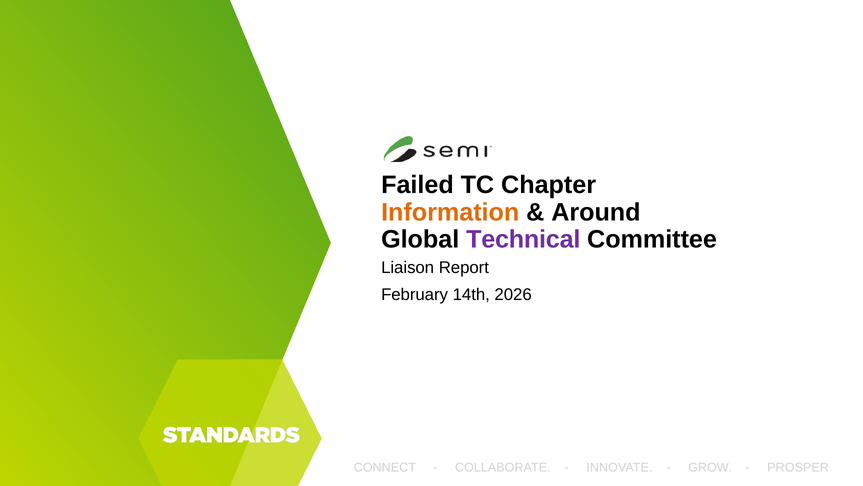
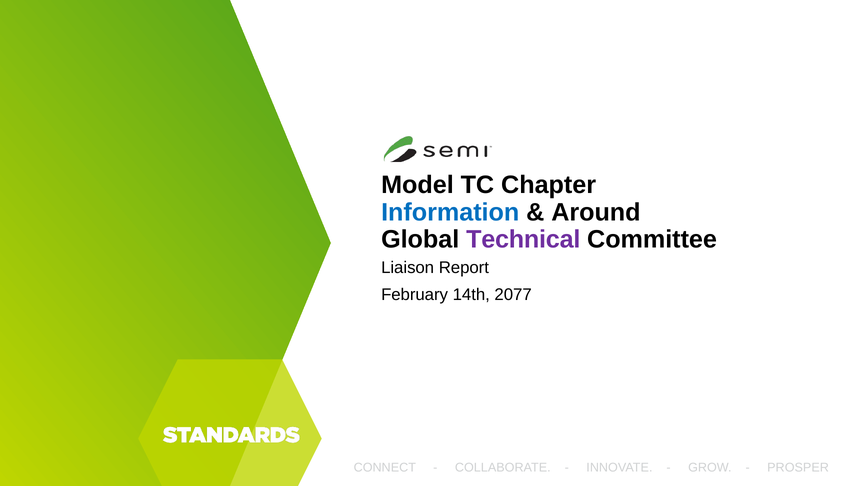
Failed: Failed -> Model
Information colour: orange -> blue
2026: 2026 -> 2077
